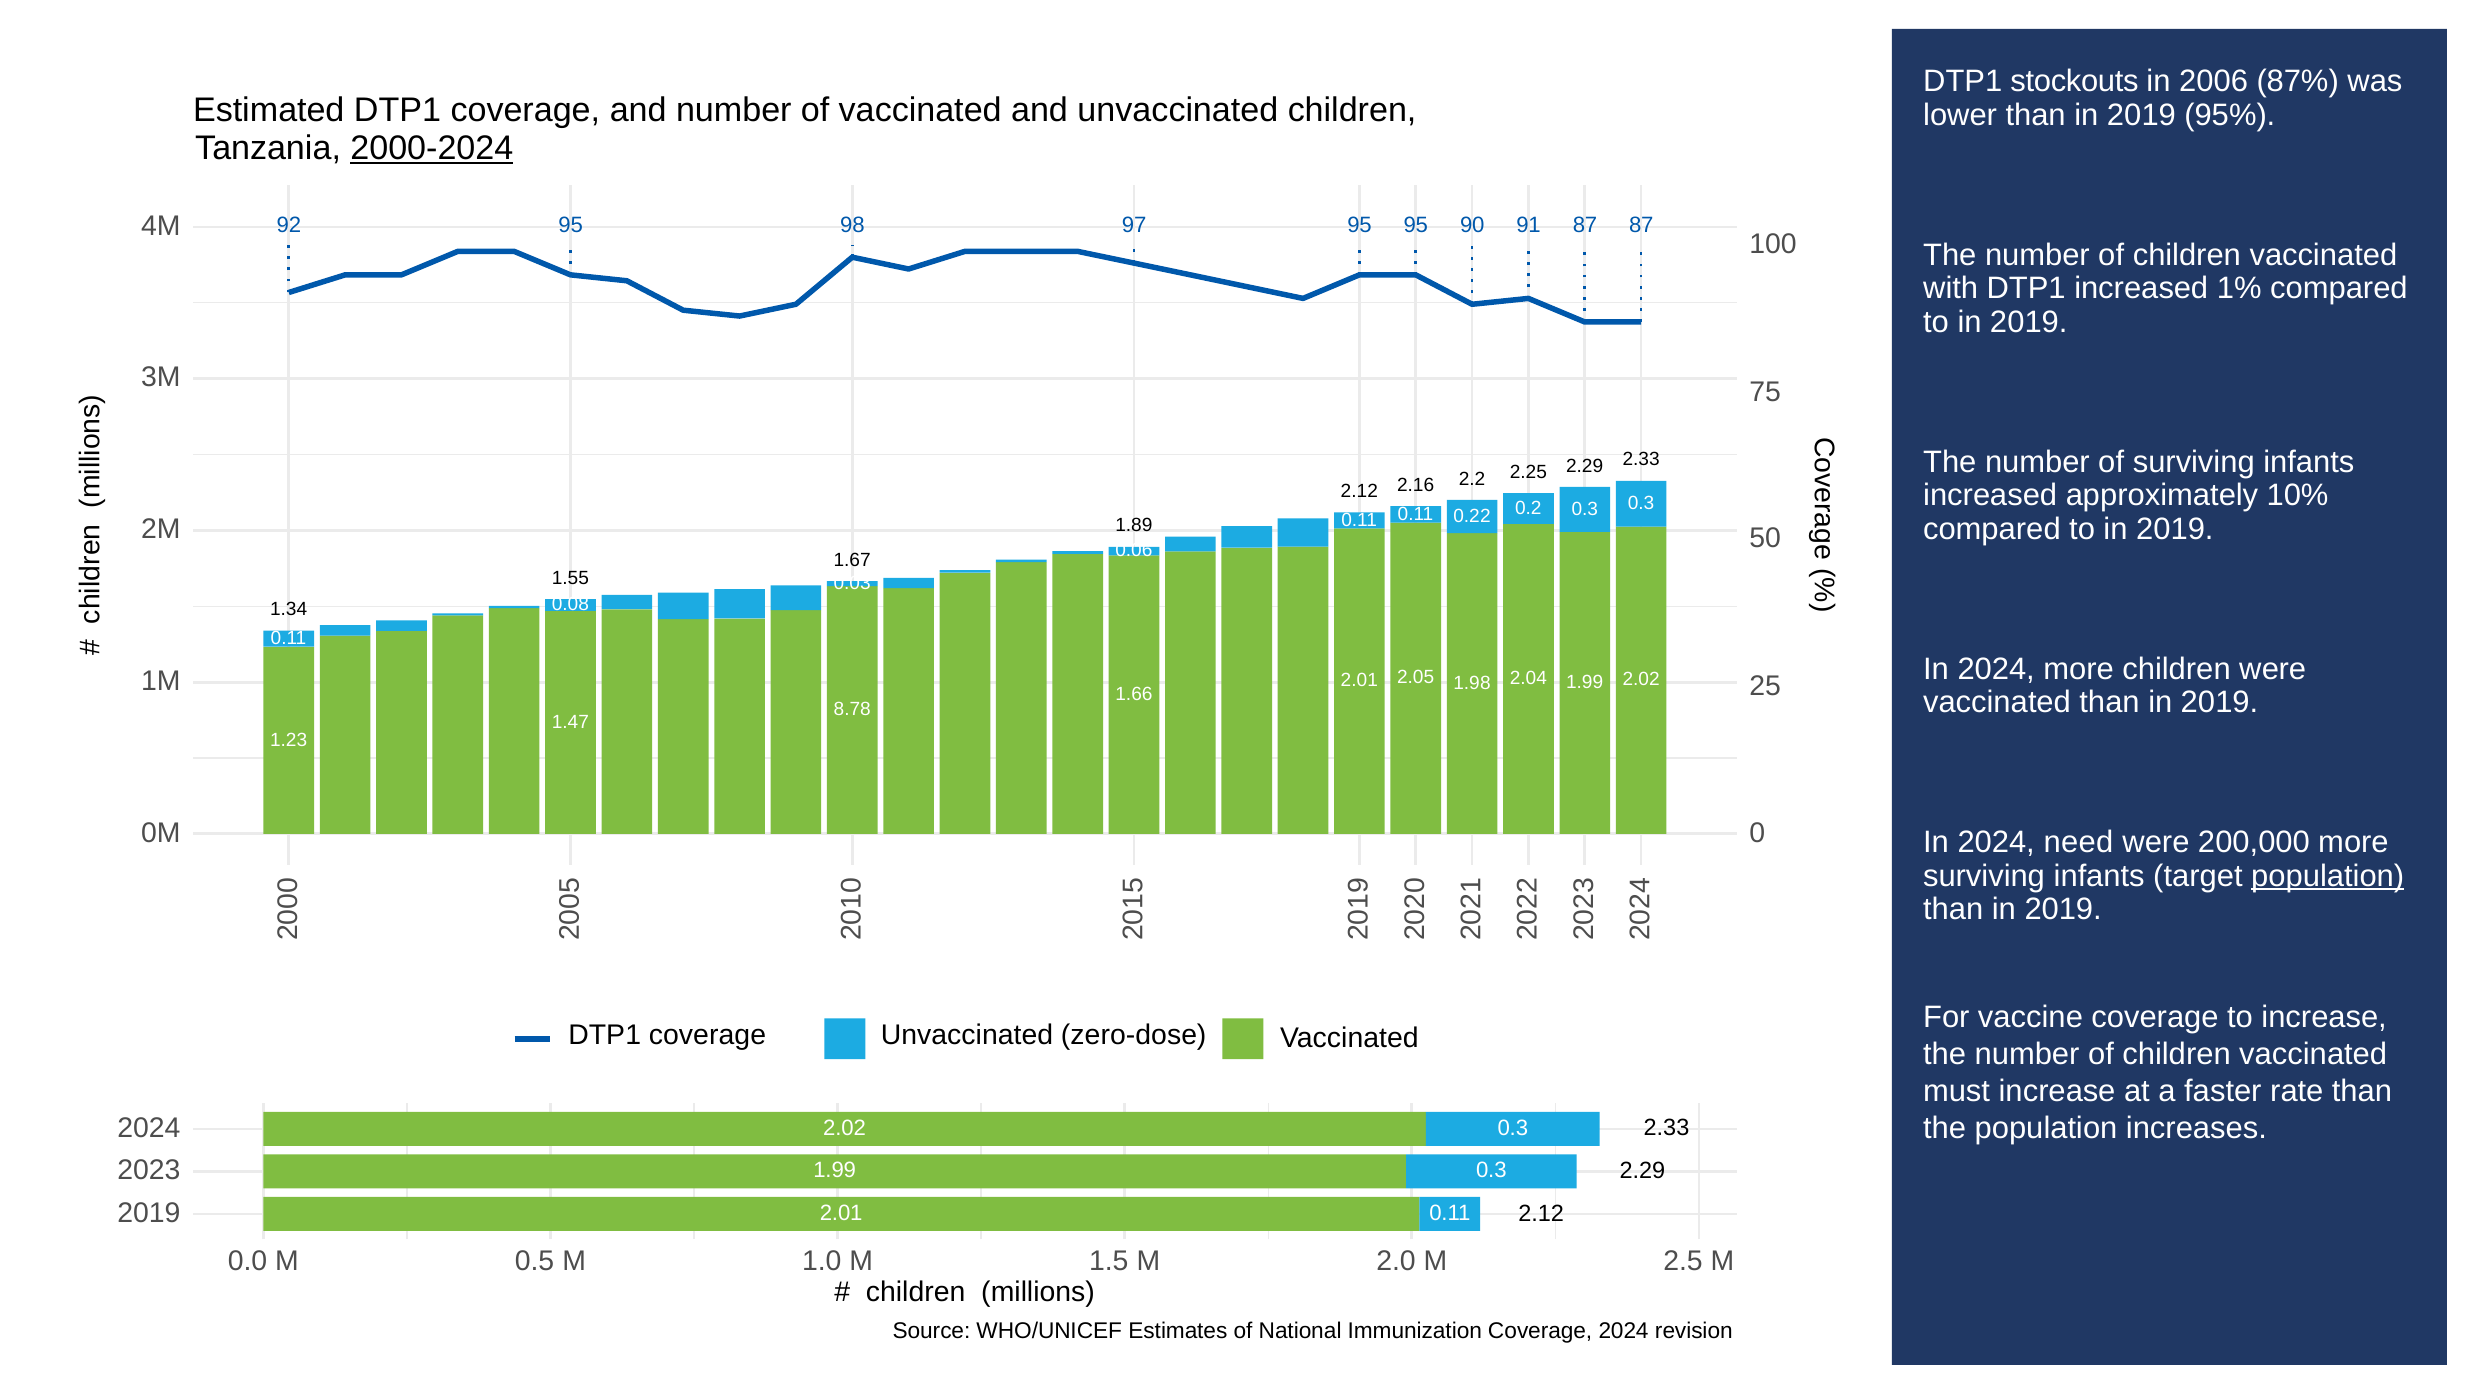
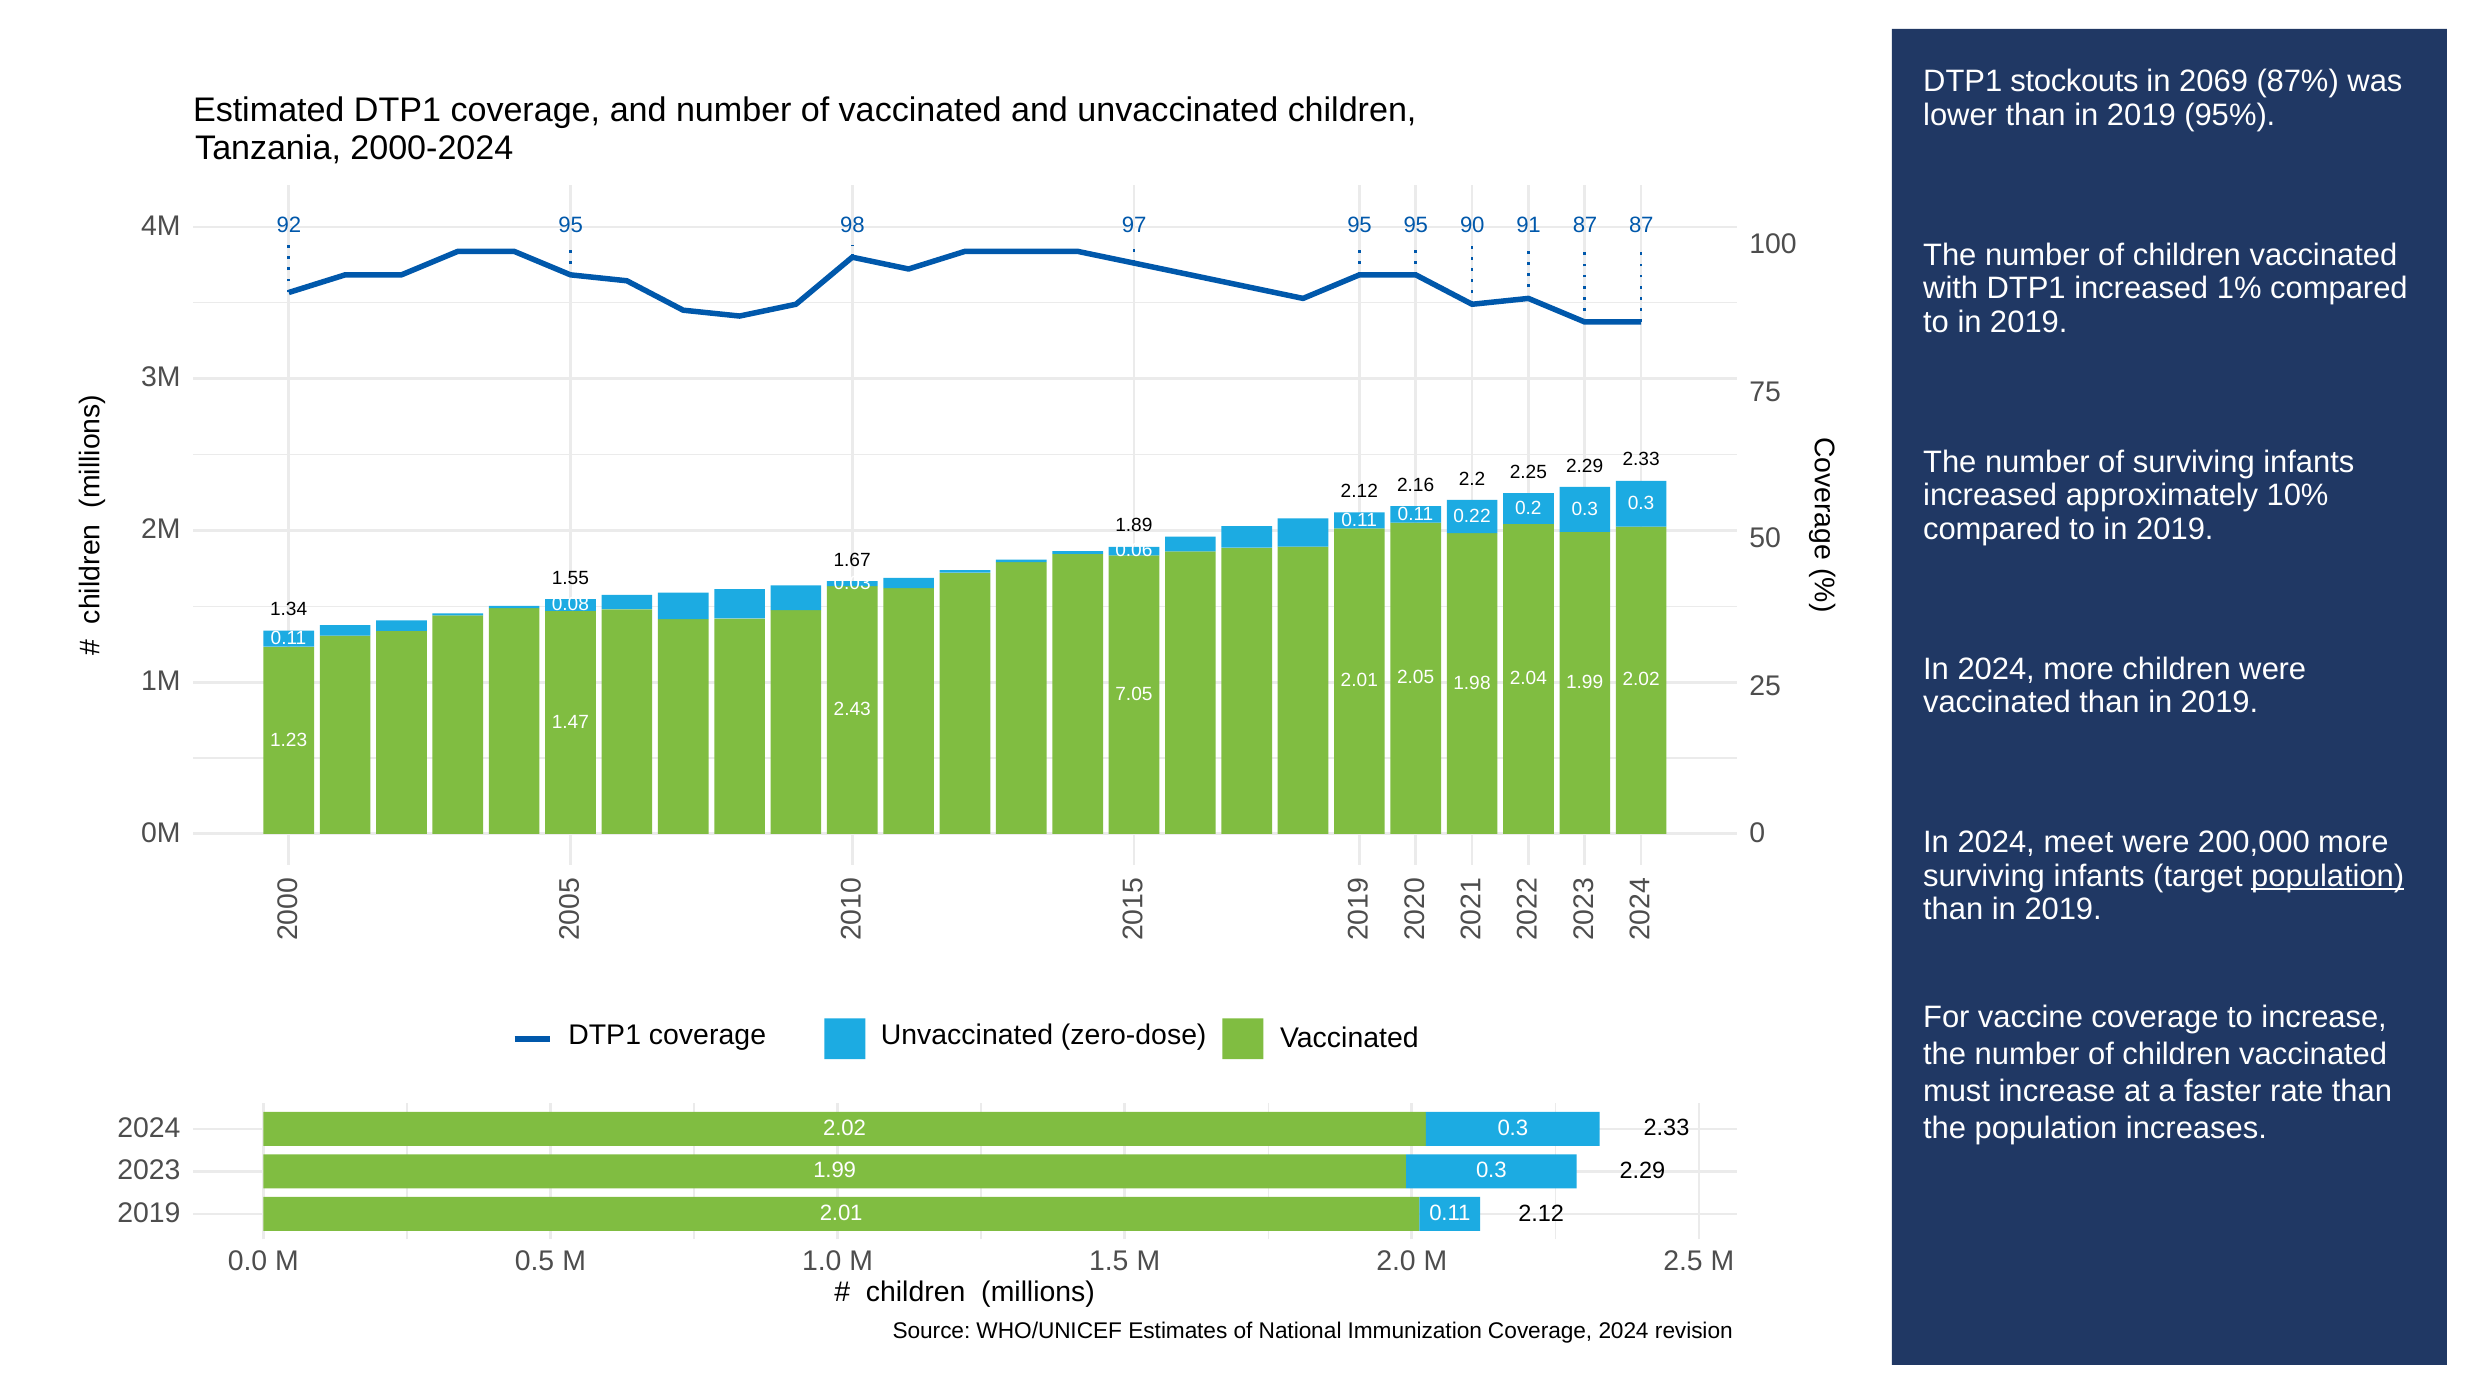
2006: 2006 -> 2069
2000-2024 underline: present -> none
1.66: 1.66 -> 7.05
8.78: 8.78 -> 2.43
need: need -> meet
